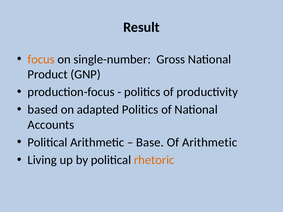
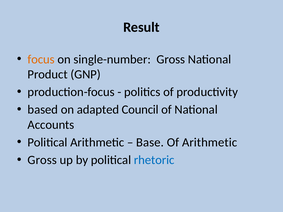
adapted Politics: Politics -> Council
Living at (42, 160): Living -> Gross
rhetoric colour: orange -> blue
